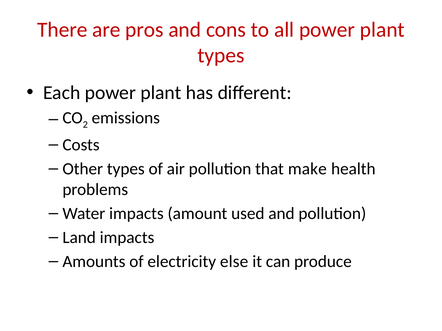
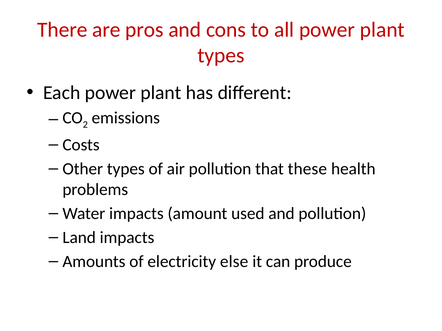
make: make -> these
